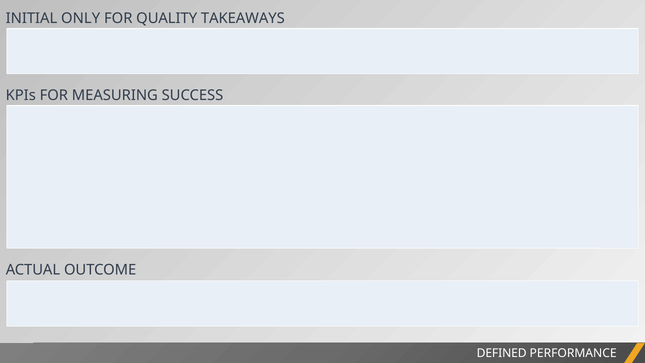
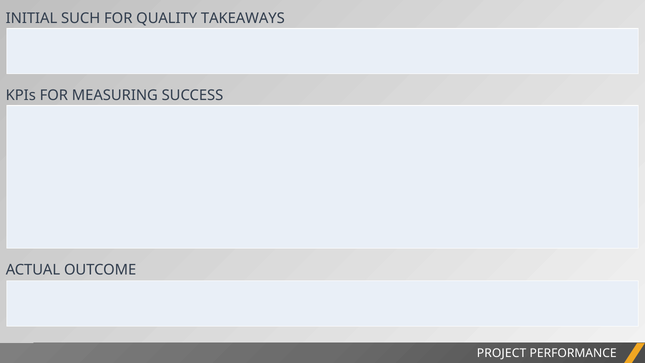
ONLY: ONLY -> SUCH
DEFINED: DEFINED -> PROJECT
